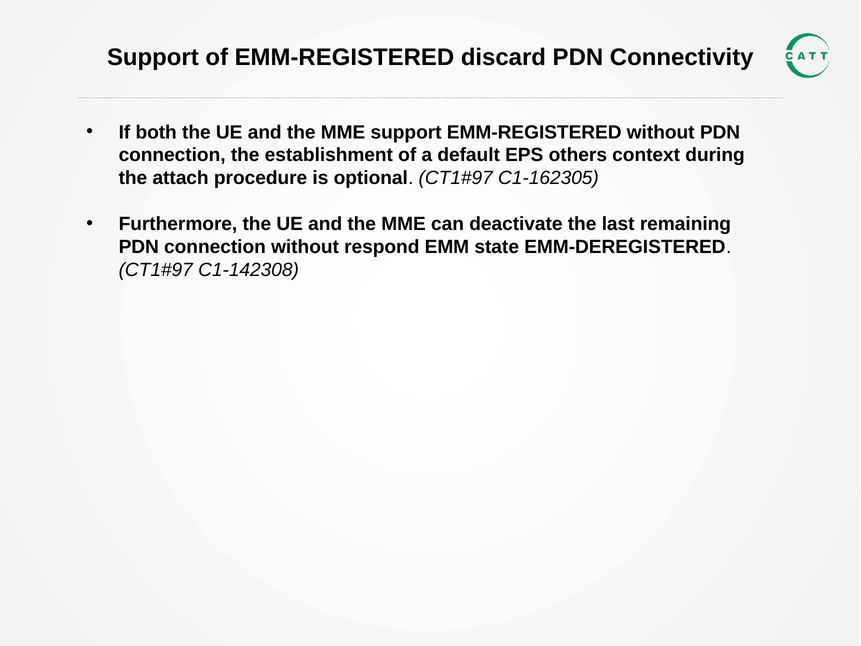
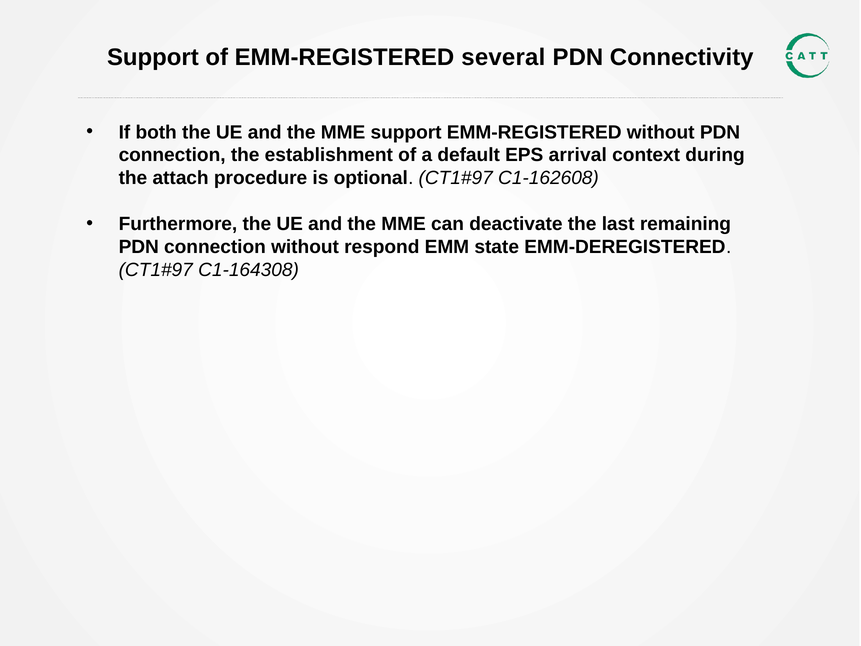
discard: discard -> several
others: others -> arrival
C1-162305: C1-162305 -> C1-162608
C1-142308: C1-142308 -> C1-164308
